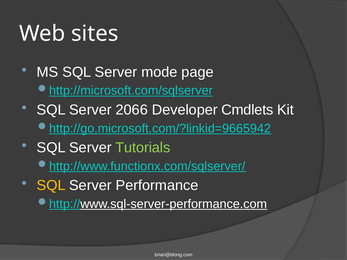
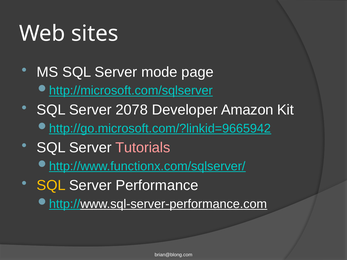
2066: 2066 -> 2078
Cmdlets: Cmdlets -> Amazon
Tutorials colour: light green -> pink
